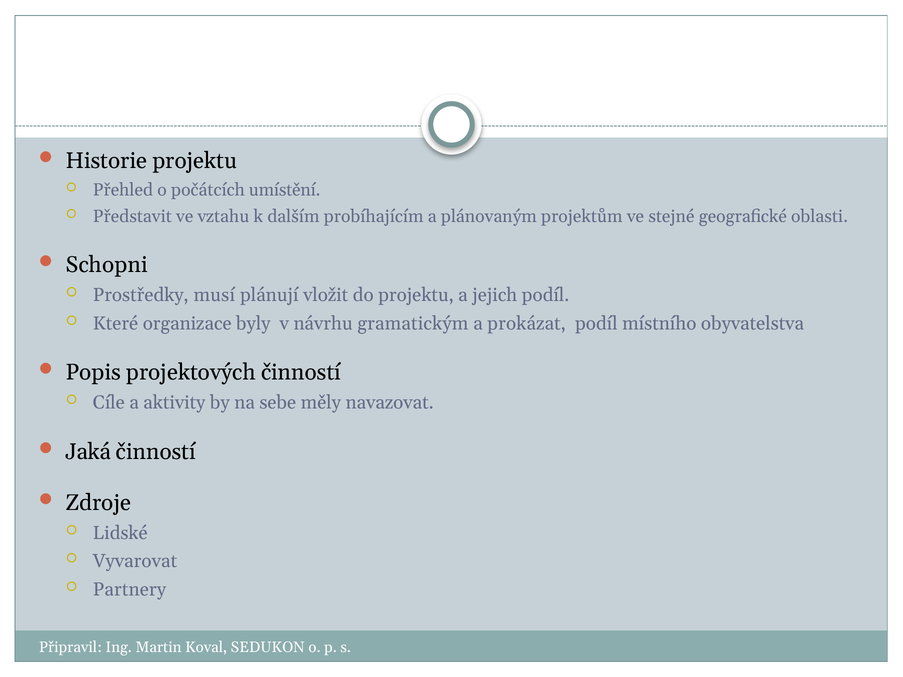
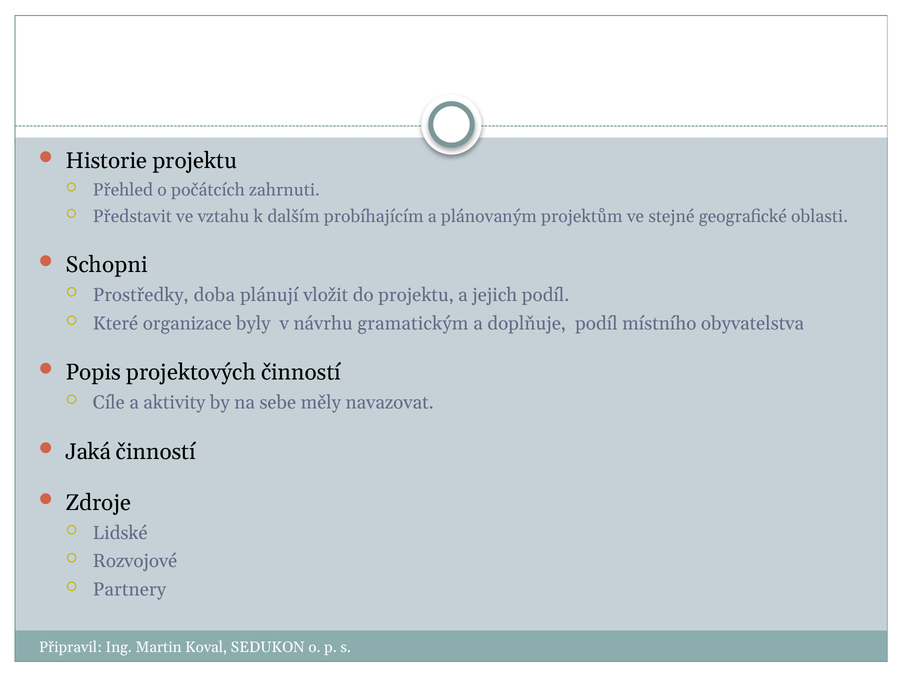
umístění: umístění -> zahrnuti
musí: musí -> doba
prokázat: prokázat -> doplňuje
Vyvarovat: Vyvarovat -> Rozvojové
